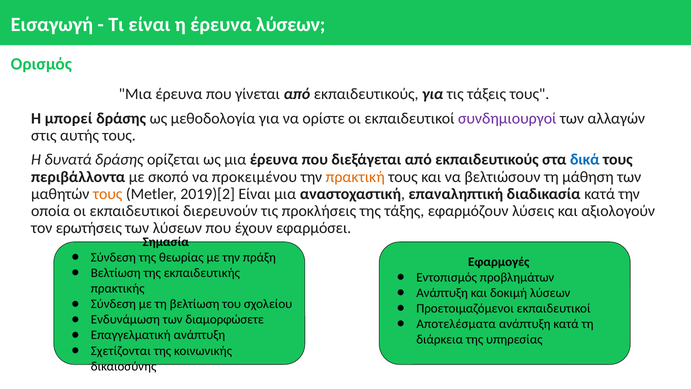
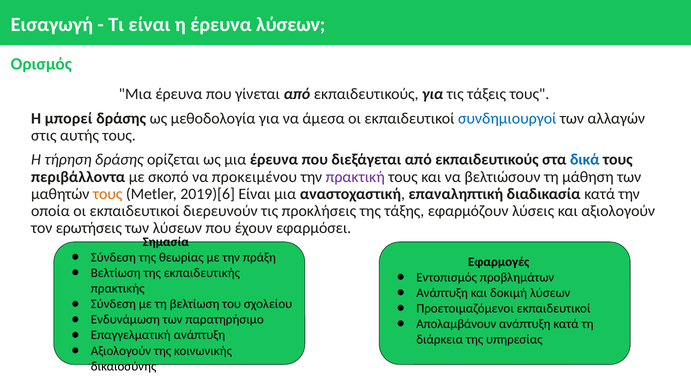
ορίστε: ορίστε -> άμεσα
συνδημιουργοί colour: purple -> blue
δυνατά: δυνατά -> τήρηση
πρακτική colour: orange -> purple
2019)[2: 2019)[2 -> 2019)[6
διαμορφώσετε: διαμορφώσετε -> παρατηρήσιμο
Αποτελέσματα: Αποτελέσματα -> Απολαμβάνουν
Σχετίζονται at (121, 350): Σχετίζονται -> Αξιολογούν
